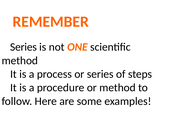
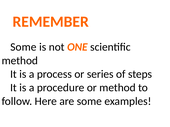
Series at (23, 47): Series -> Some
